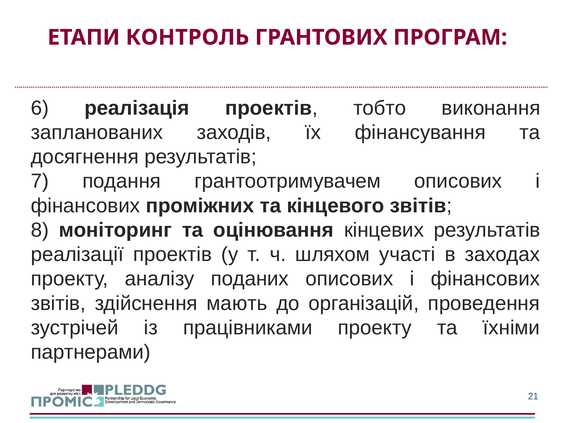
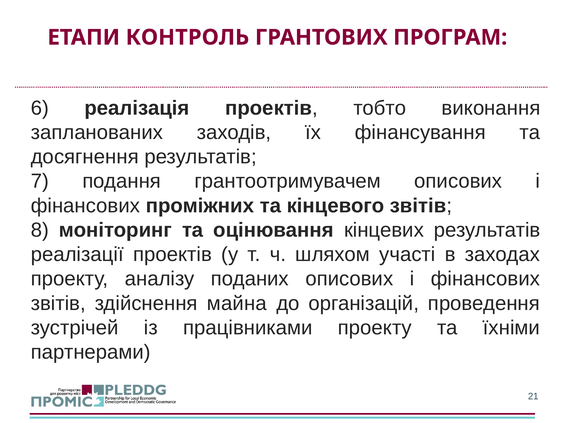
мають: мають -> майна
